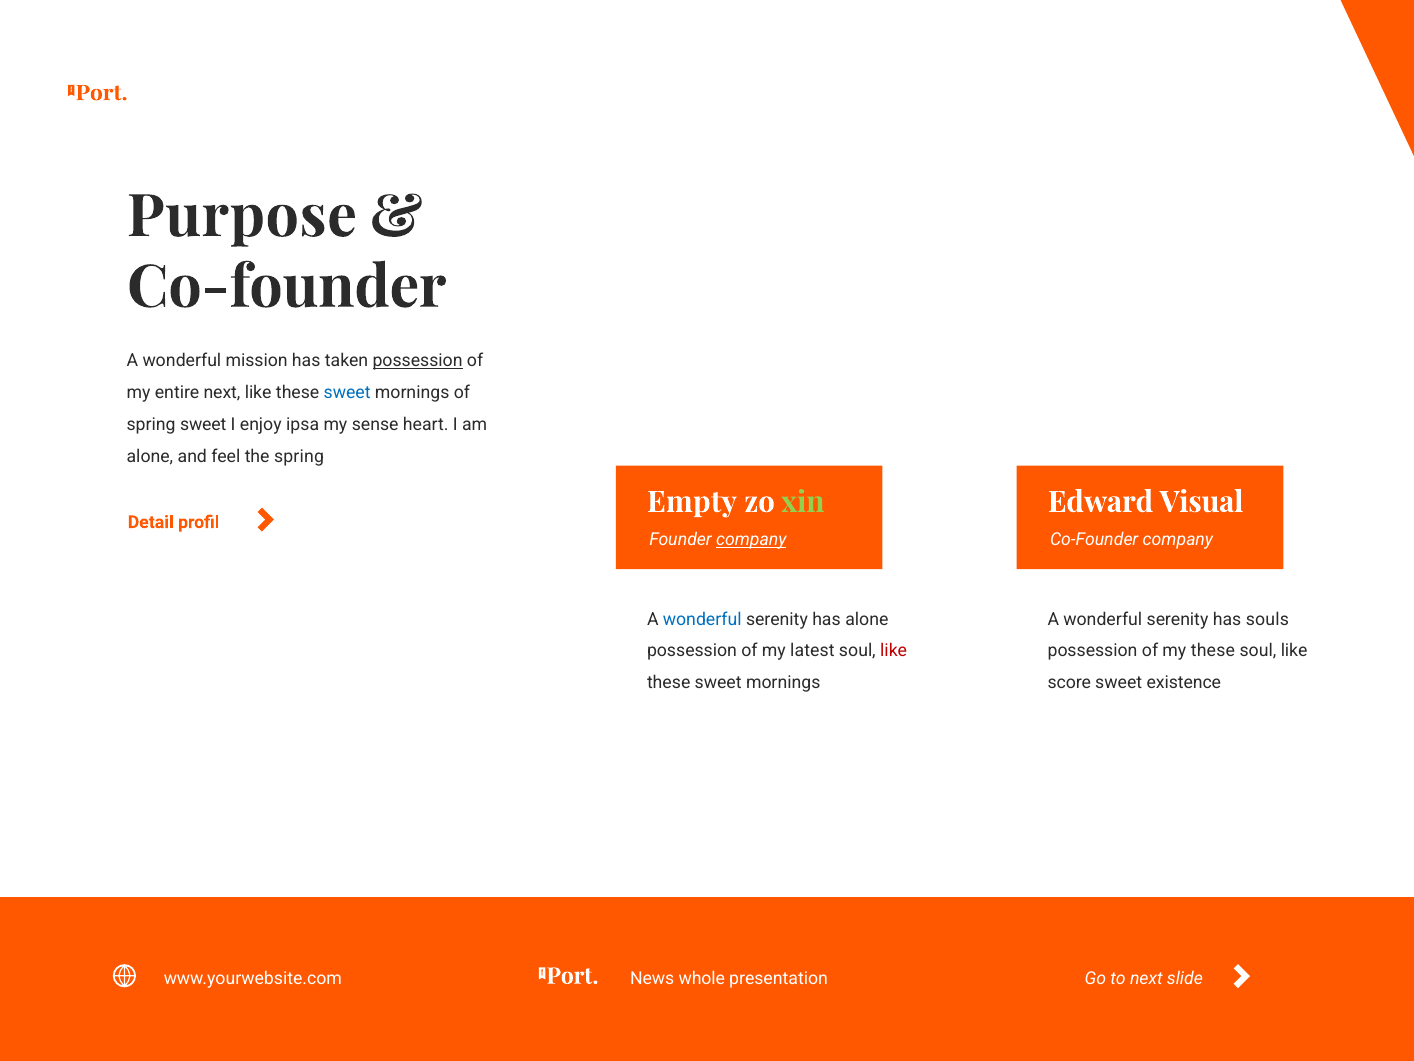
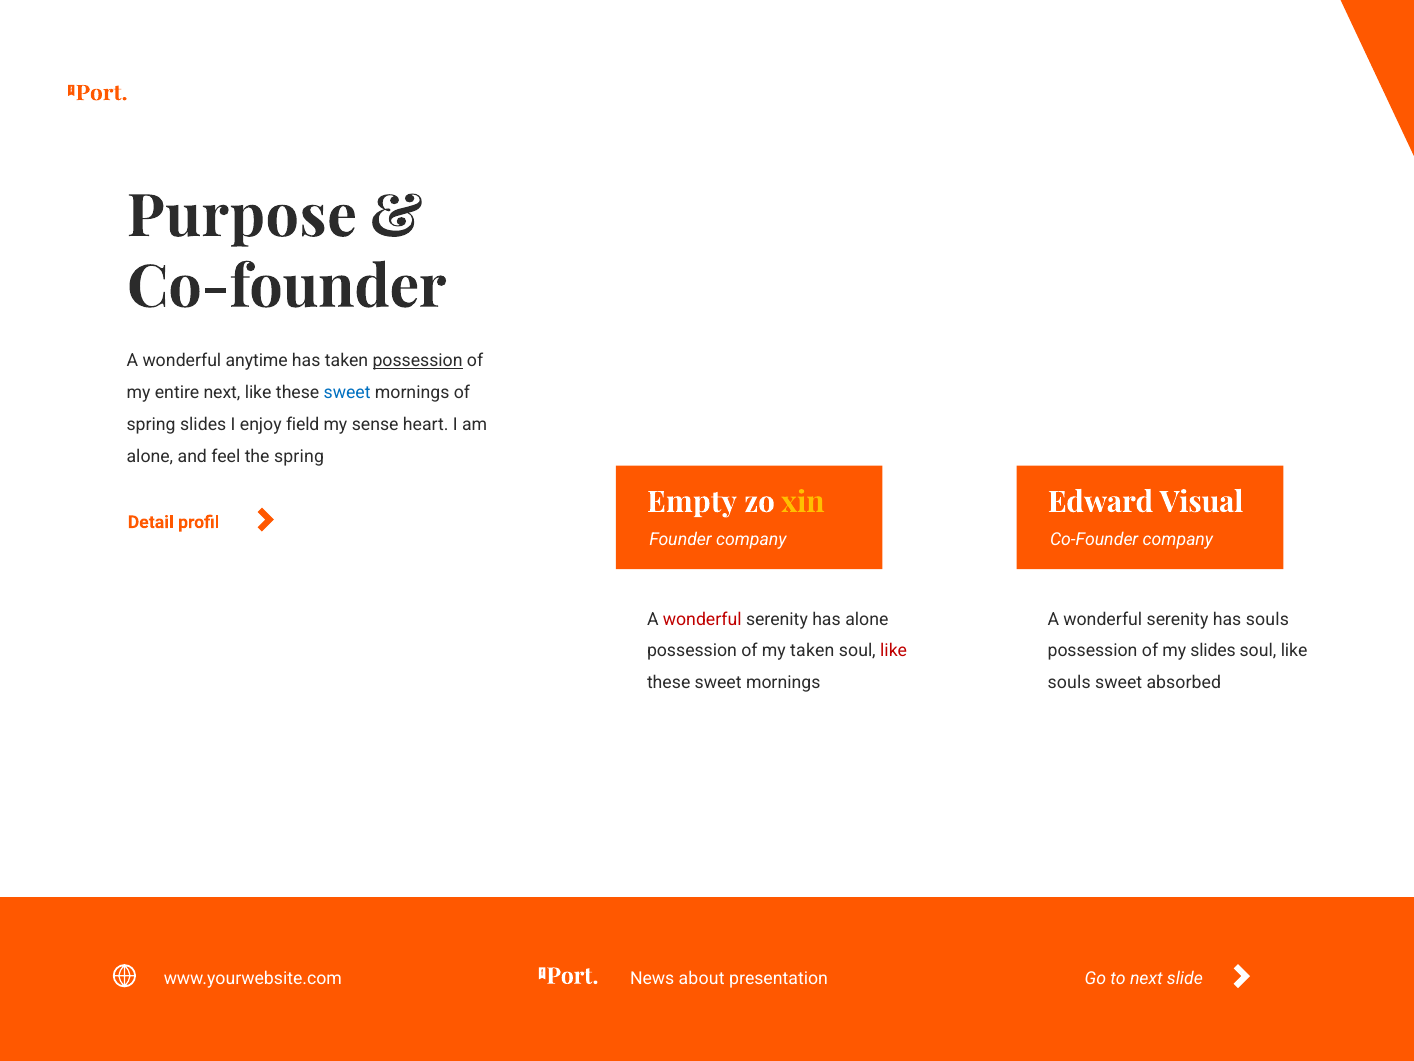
mission: mission -> anytime
spring sweet: sweet -> slides
ipsa: ipsa -> field
xin colour: light green -> yellow
company at (751, 540) underline: present -> none
wonderful at (702, 619) colour: blue -> red
my latest: latest -> taken
my these: these -> slides
score at (1069, 683): score -> souls
existence: existence -> absorbed
whole: whole -> about
